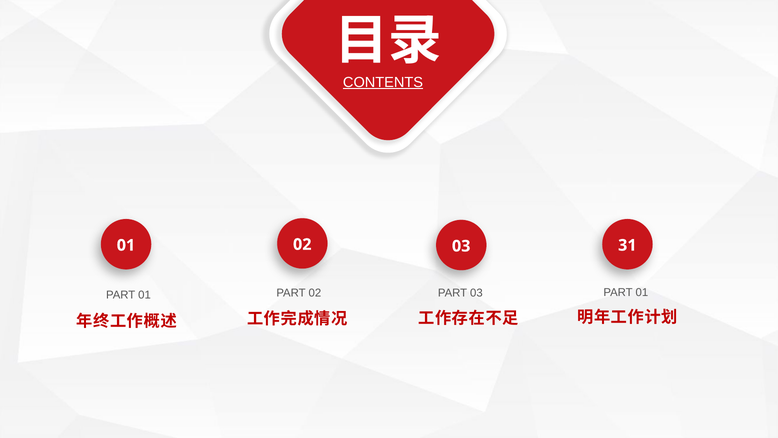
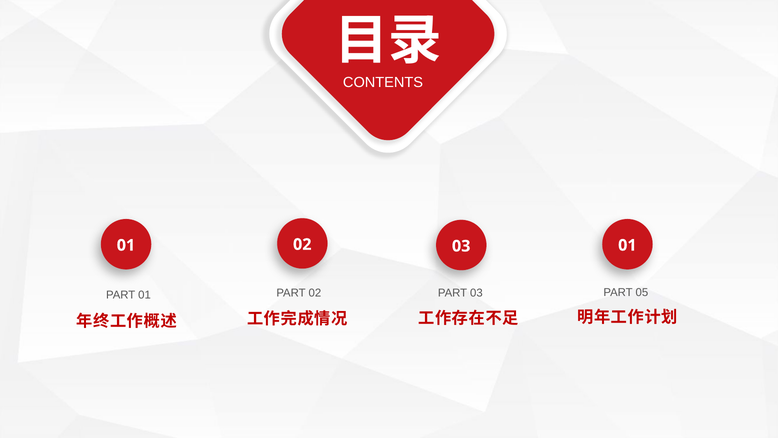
CONTENTS underline: present -> none
03 31: 31 -> 01
03 PART 01: 01 -> 05
